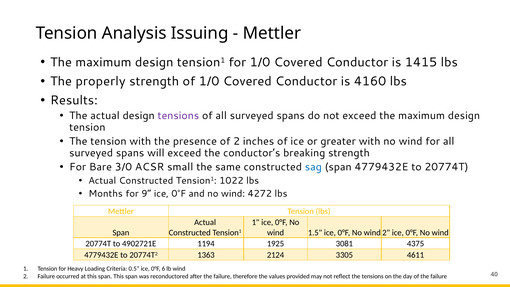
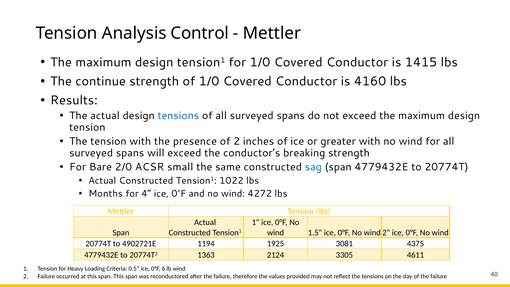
Issuing: Issuing -> Control
properly: properly -> continue
tensions at (178, 116) colour: purple -> blue
3/0: 3/0 -> 2/0
9: 9 -> 4
